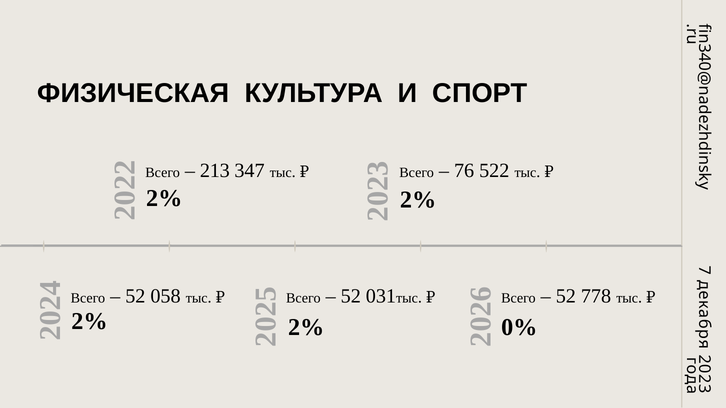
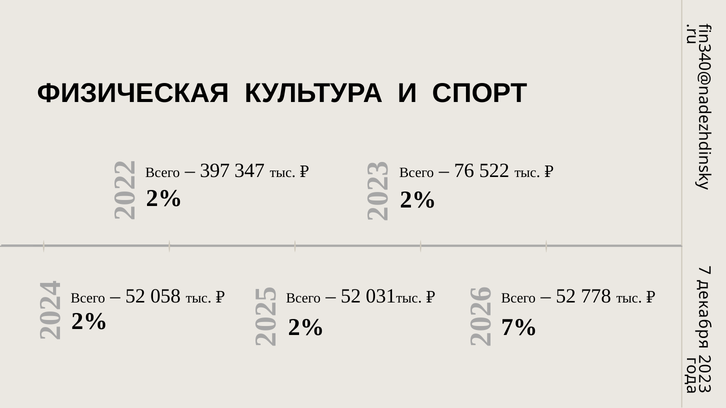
213: 213 -> 397
0%: 0% -> 7%
